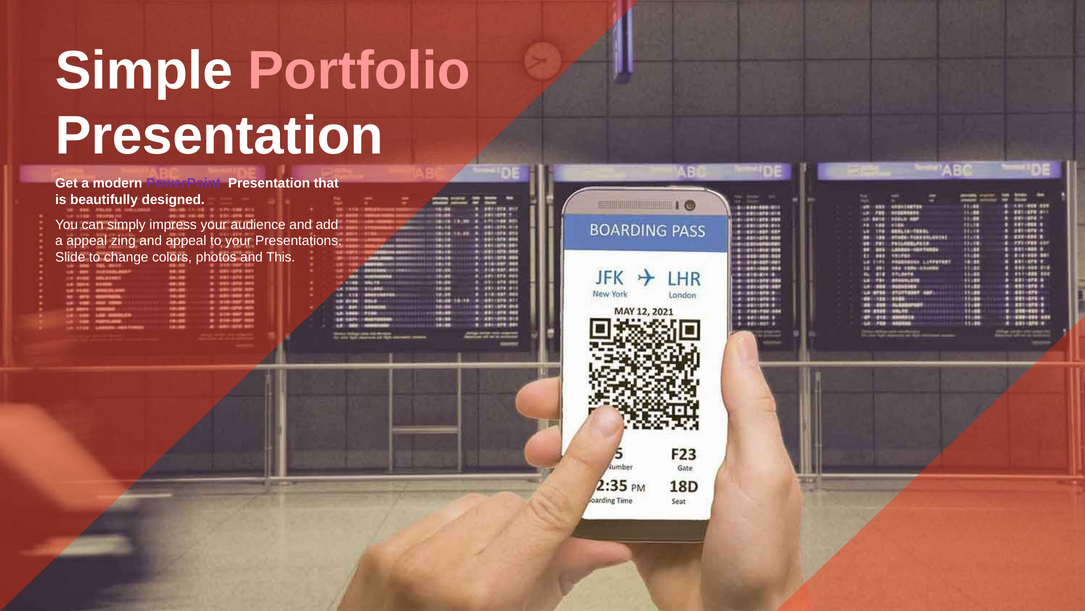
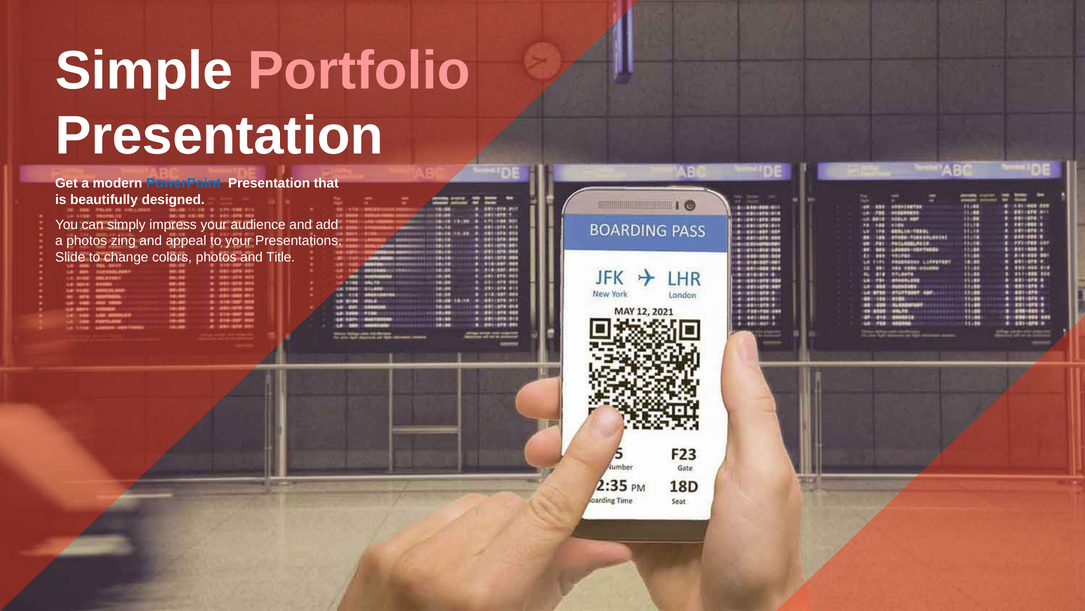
PowerPoint colour: purple -> blue
a appeal: appeal -> photos
This: This -> Title
